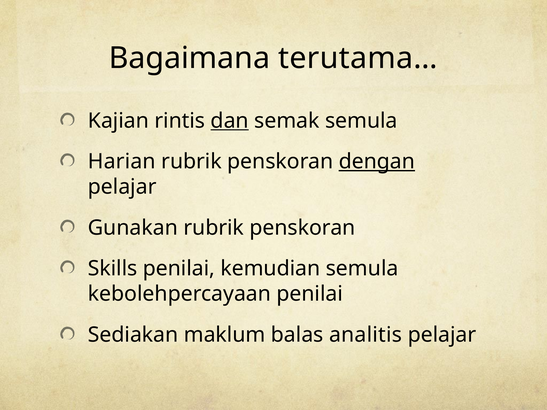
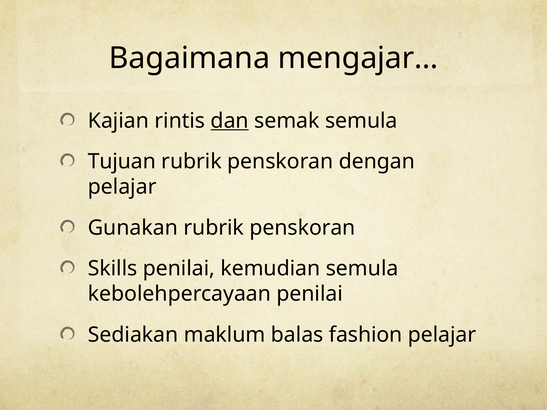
terutama…: terutama… -> mengajar…
Harian: Harian -> Tujuan
dengan underline: present -> none
analitis: analitis -> fashion
